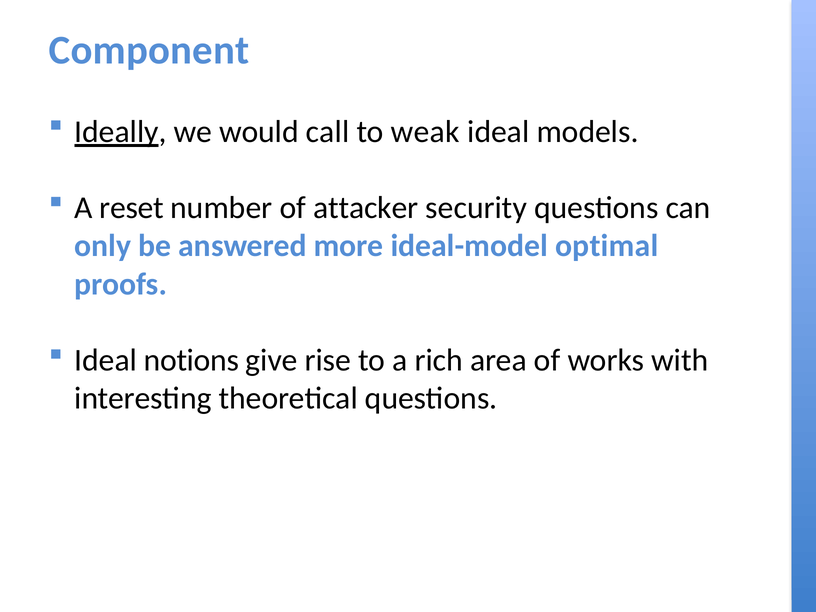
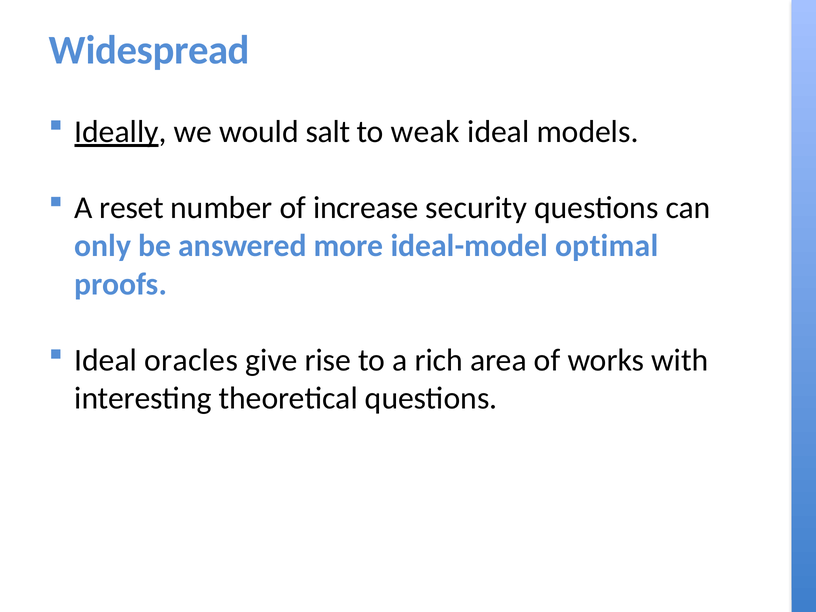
Component: Component -> Widespread
call: call -> salt
attacker: attacker -> increase
notions: notions -> oracles
